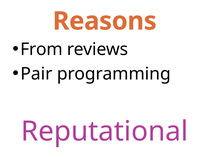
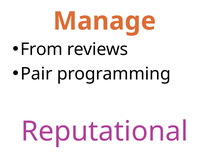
Reasons: Reasons -> Manage
